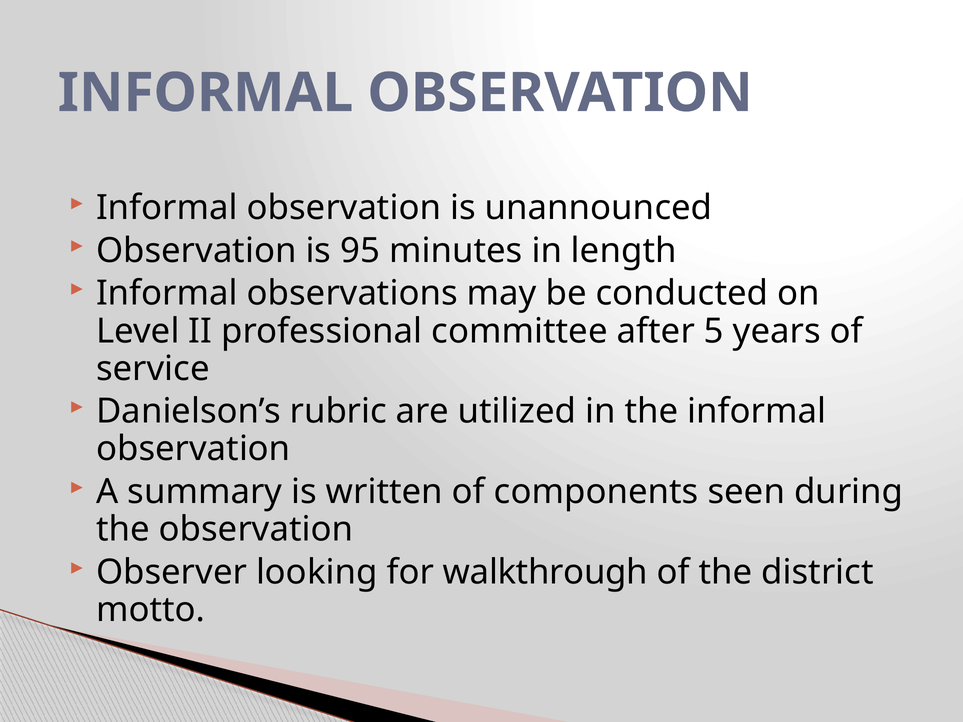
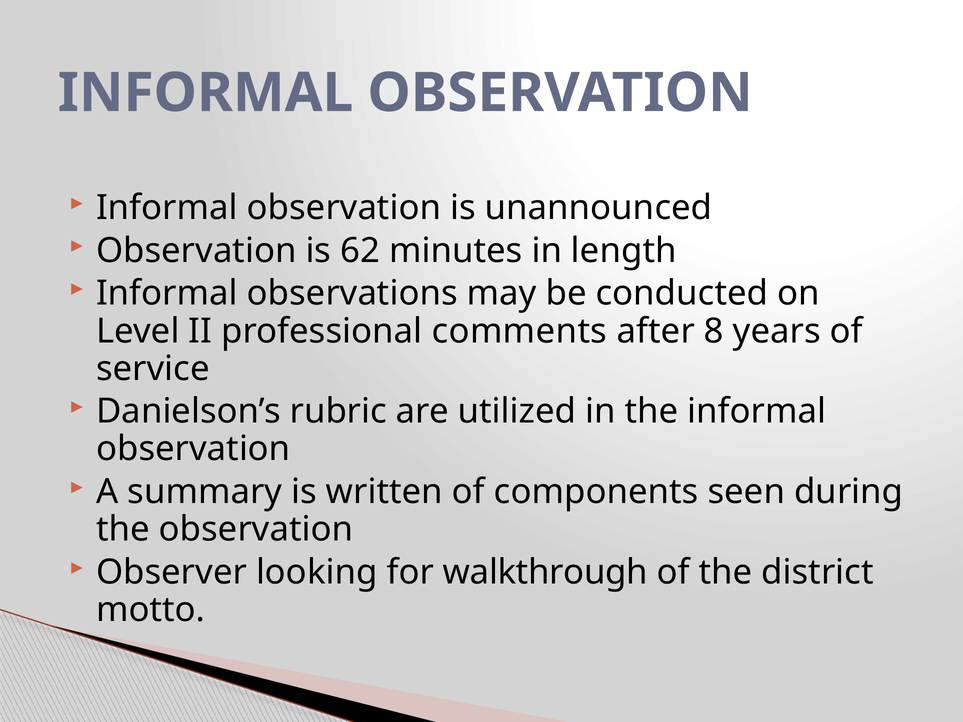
95: 95 -> 62
committee: committee -> comments
5: 5 -> 8
